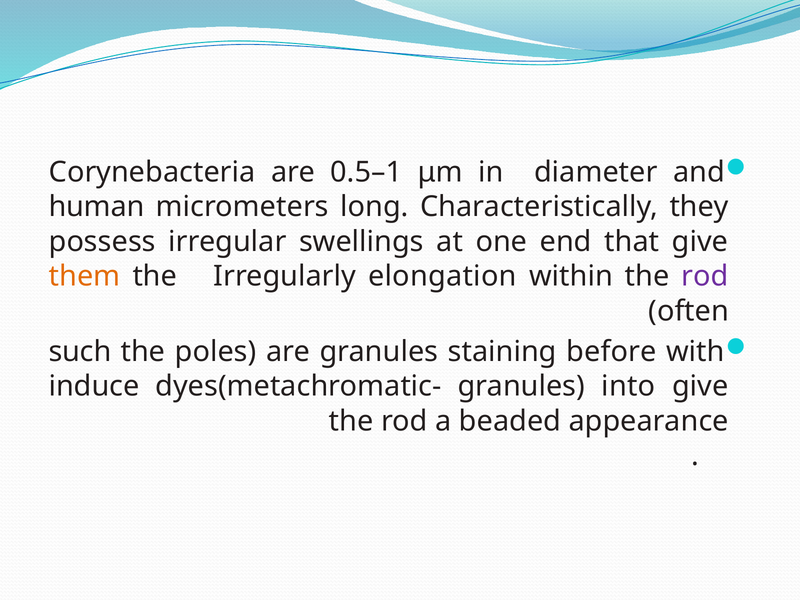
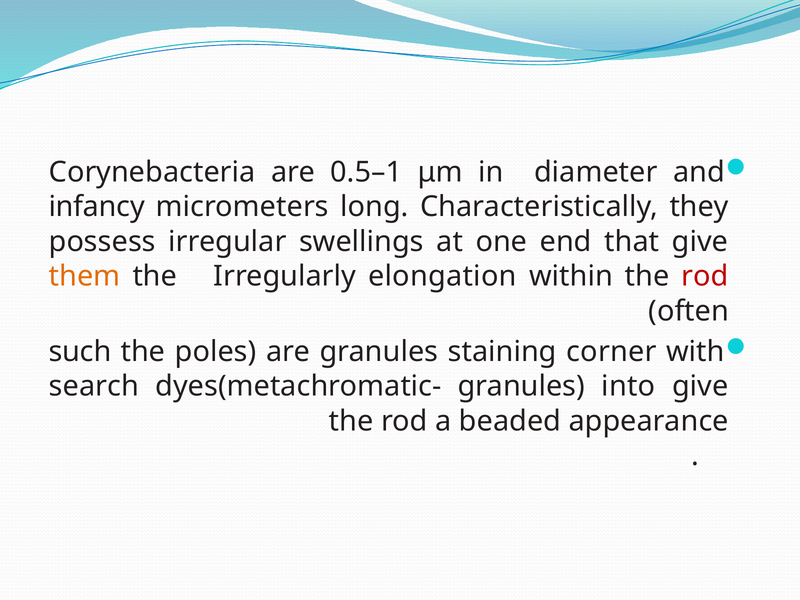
human: human -> infancy
rod at (705, 276) colour: purple -> red
before: before -> corner
induce: induce -> search
